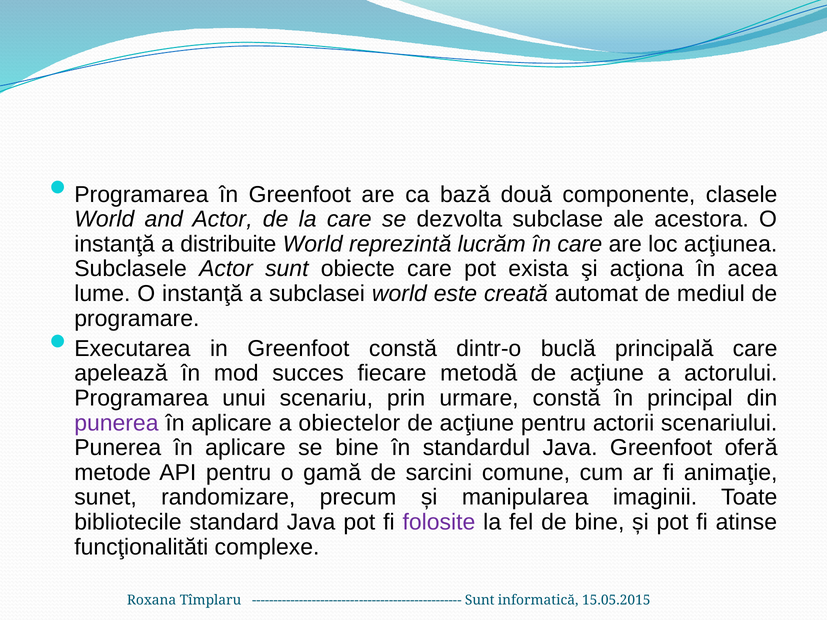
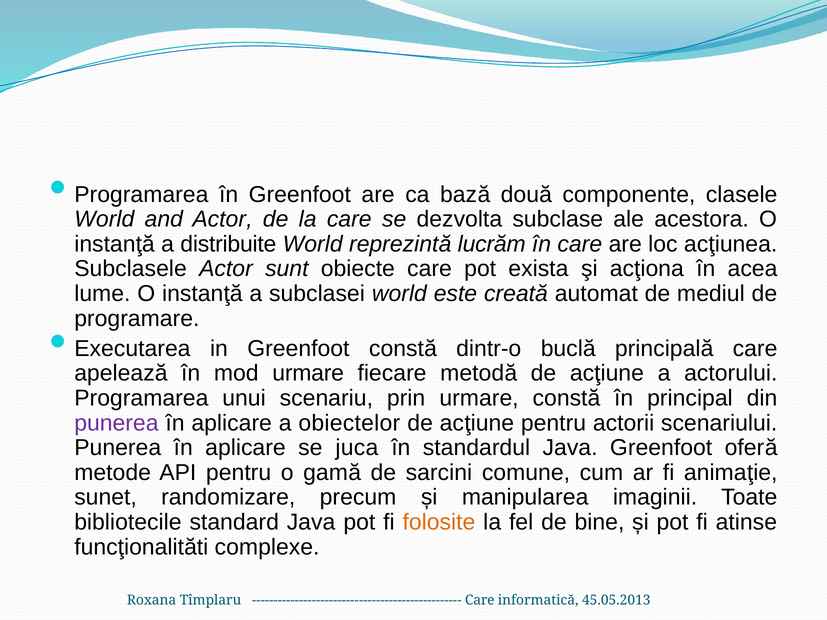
mod succes: succes -> urmare
se bine: bine -> juca
folosite colour: purple -> orange
Sunt at (480, 601): Sunt -> Care
15.05.2015: 15.05.2015 -> 45.05.2013
